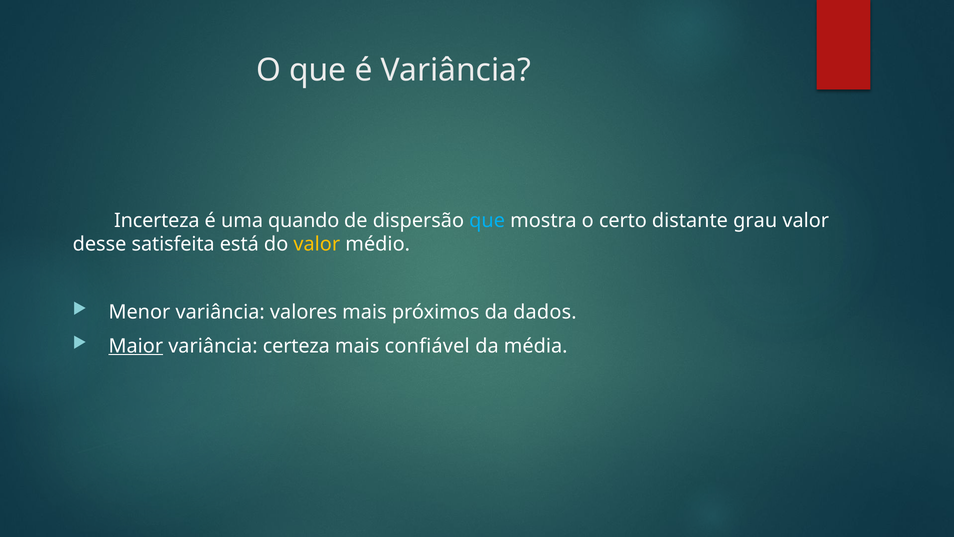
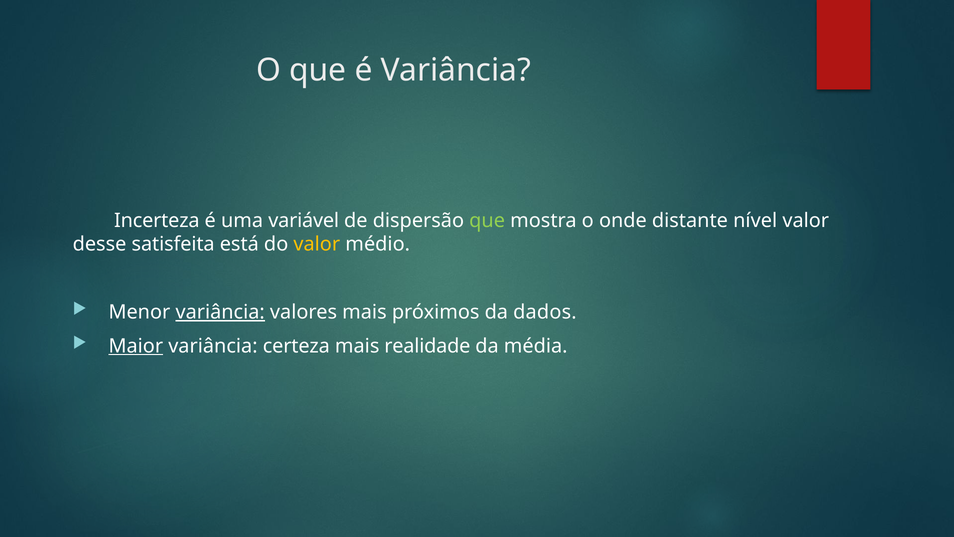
quando: quando -> variável
que at (487, 220) colour: light blue -> light green
certo: certo -> onde
grau: grau -> nível
variância at (220, 312) underline: none -> present
confiável: confiável -> realidade
